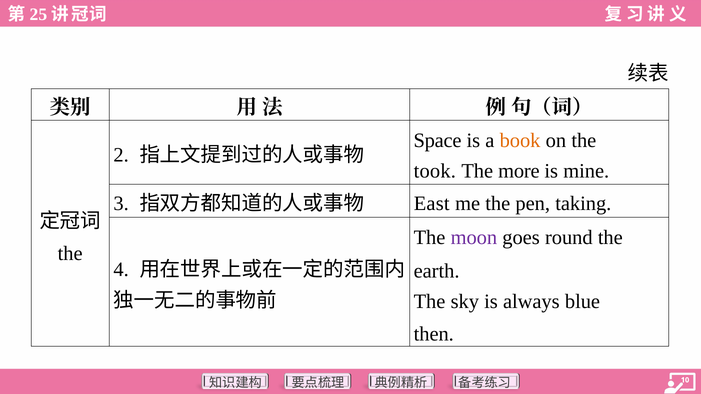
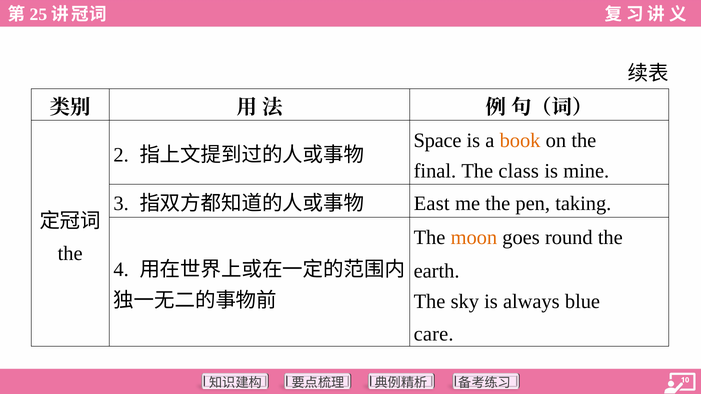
took: took -> final
more: more -> class
moon colour: purple -> orange
then: then -> care
